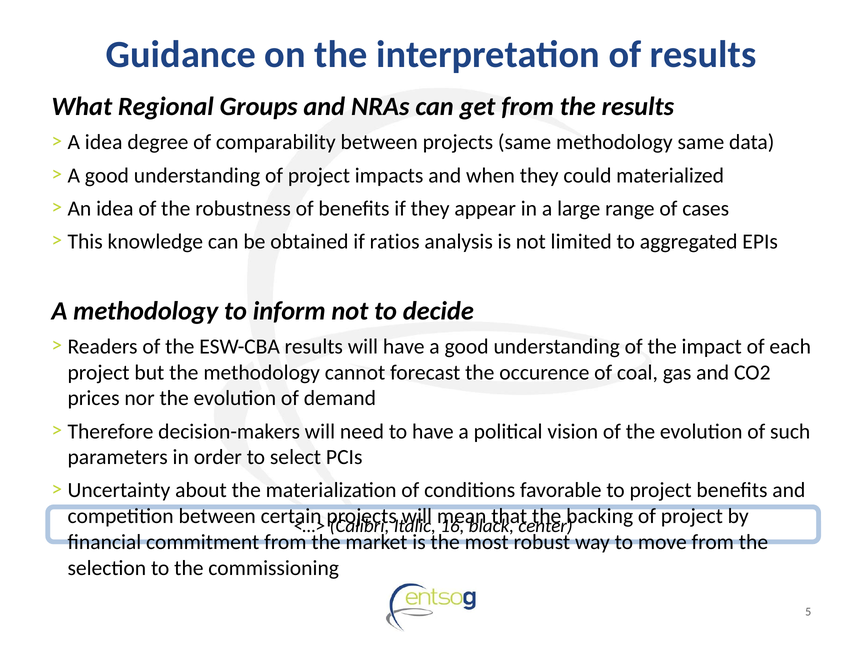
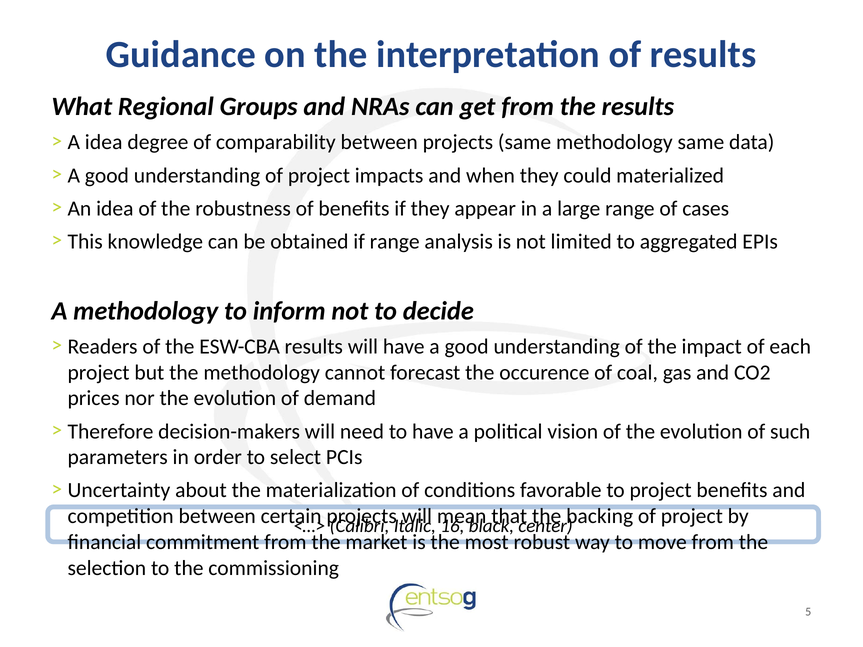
if ratios: ratios -> range
